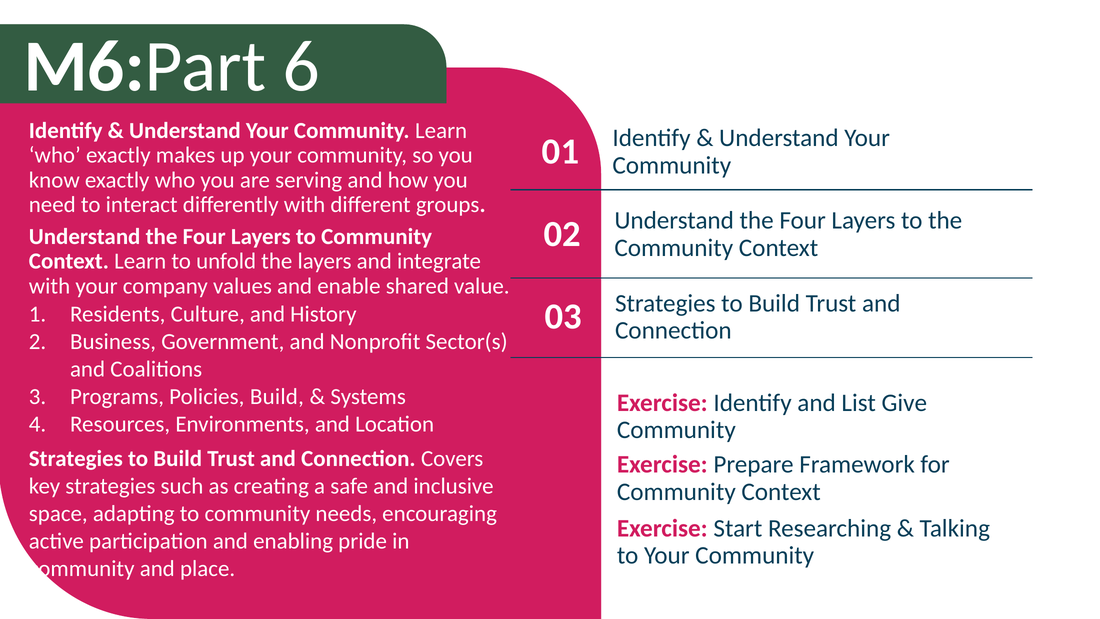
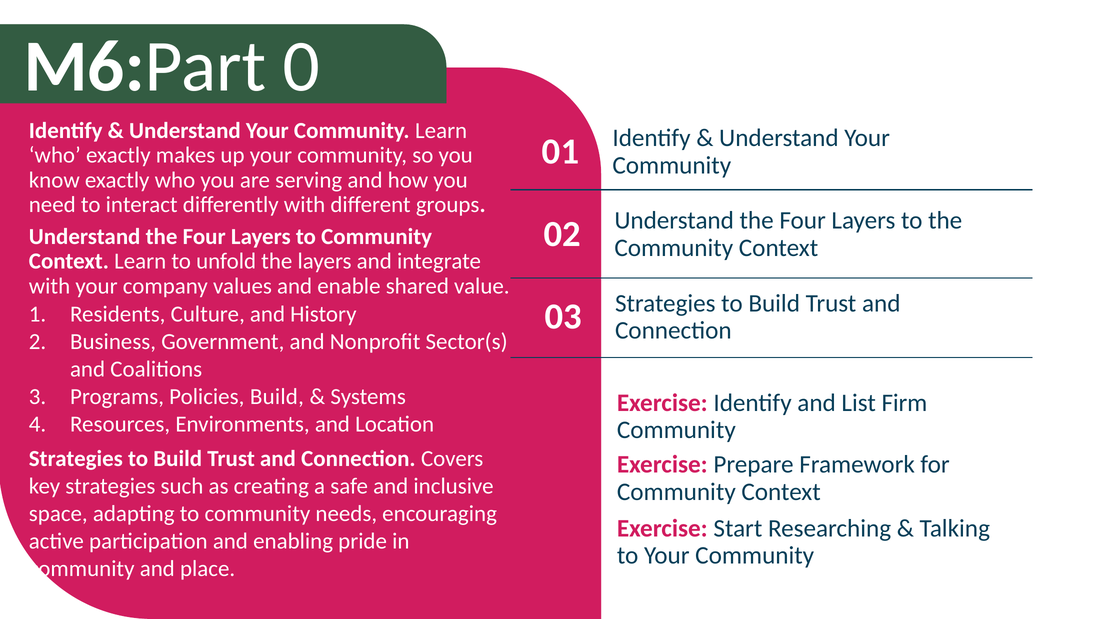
6: 6 -> 0
Give: Give -> Firm
